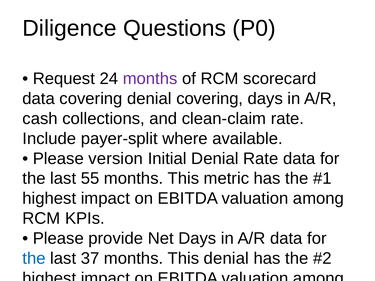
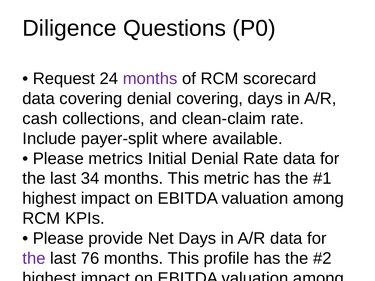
version: version -> metrics
55: 55 -> 34
the at (34, 259) colour: blue -> purple
37: 37 -> 76
This denial: denial -> profile
